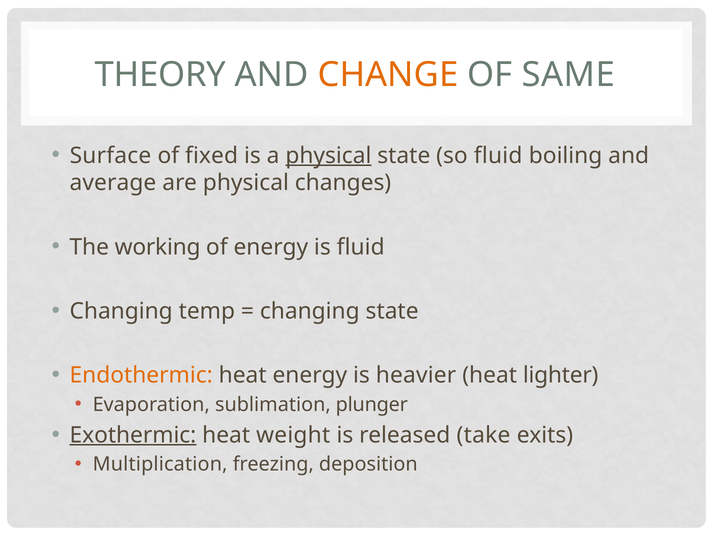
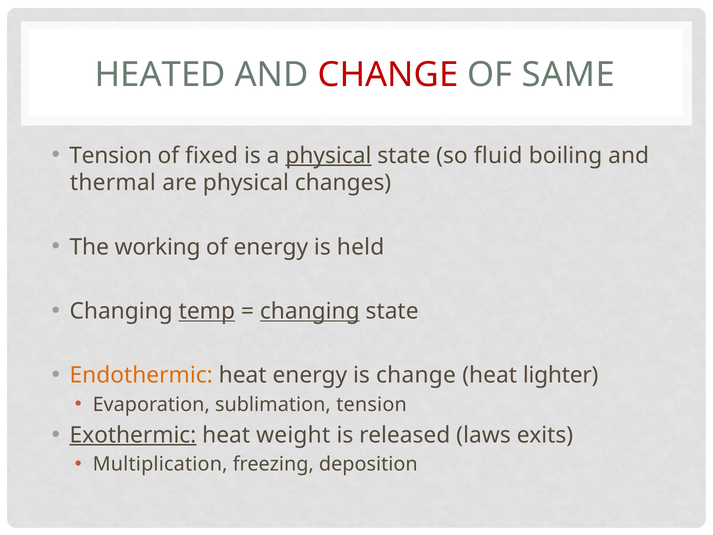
THEORY: THEORY -> HEATED
CHANGE at (388, 75) colour: orange -> red
Surface at (110, 155): Surface -> Tension
average: average -> thermal
is fluid: fluid -> held
temp underline: none -> present
changing at (310, 311) underline: none -> present
is heavier: heavier -> change
sublimation plunger: plunger -> tension
take: take -> laws
